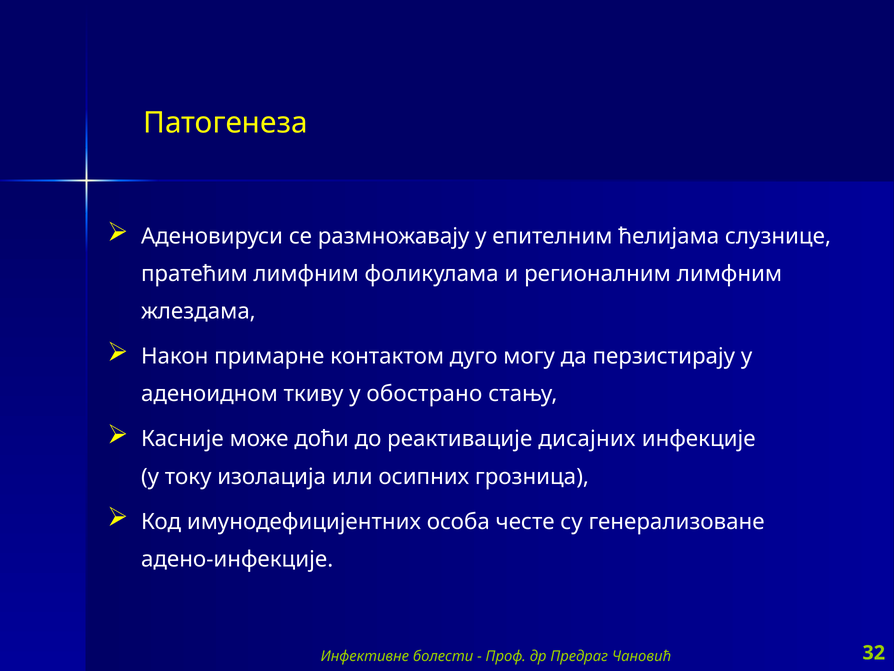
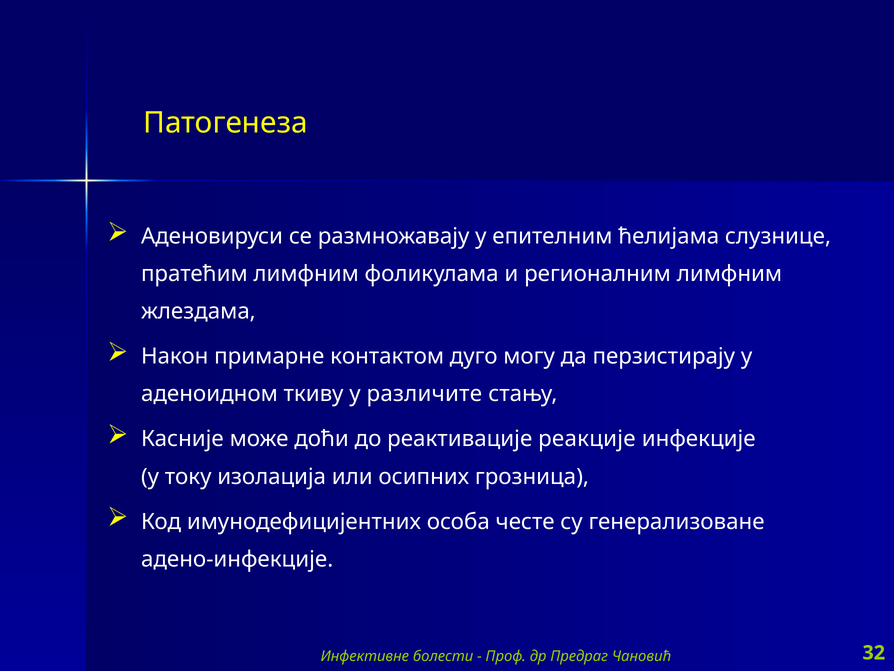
обострано: обострано -> различите
дисајних: дисајних -> реакције
